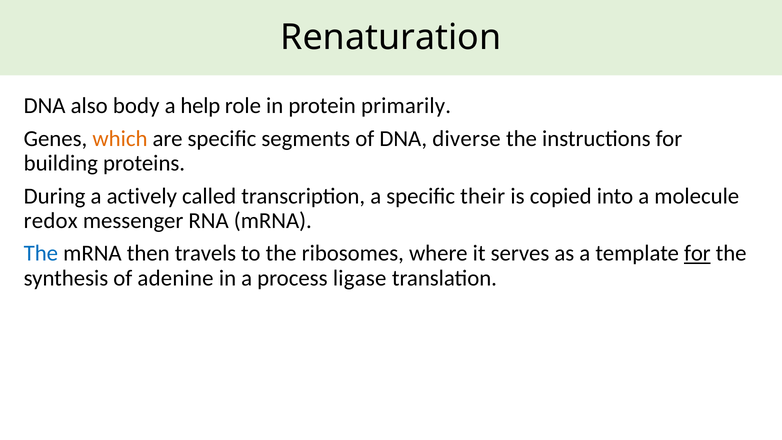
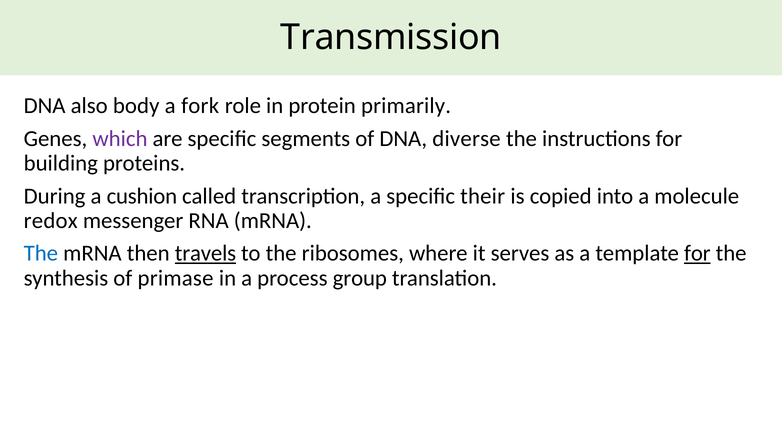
Renaturation: Renaturation -> Transmission
help: help -> fork
which colour: orange -> purple
actively: actively -> cushion
travels underline: none -> present
adenine: adenine -> primase
ligase: ligase -> group
